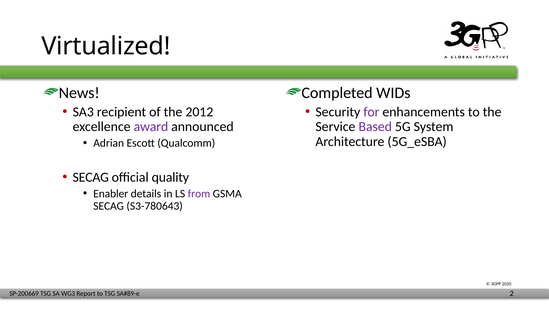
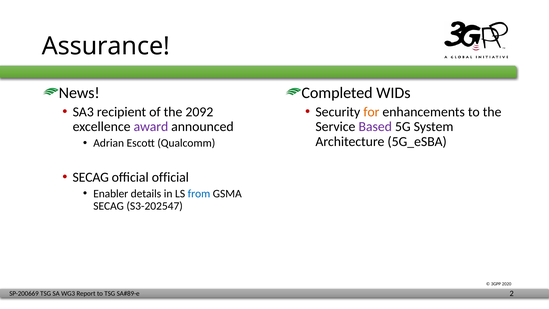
Virtualized: Virtualized -> Assurance
2012: 2012 -> 2092
for colour: purple -> orange
official quality: quality -> official
from colour: purple -> blue
S3-780643: S3-780643 -> S3-202547
